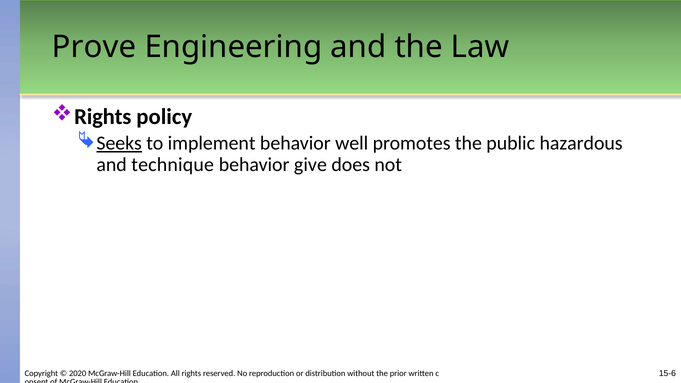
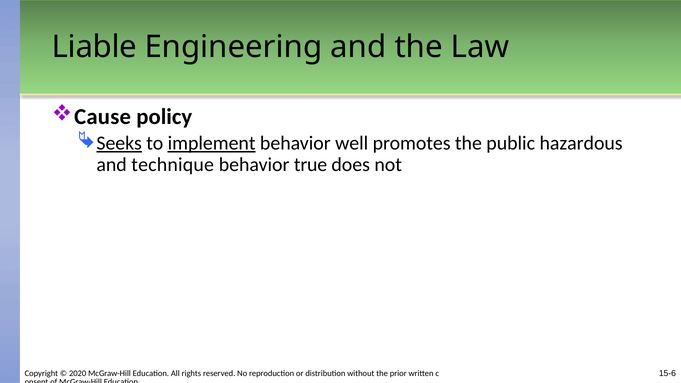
Prove: Prove -> Liable
Rights at (103, 117): Rights -> Cause
implement underline: none -> present
give: give -> true
